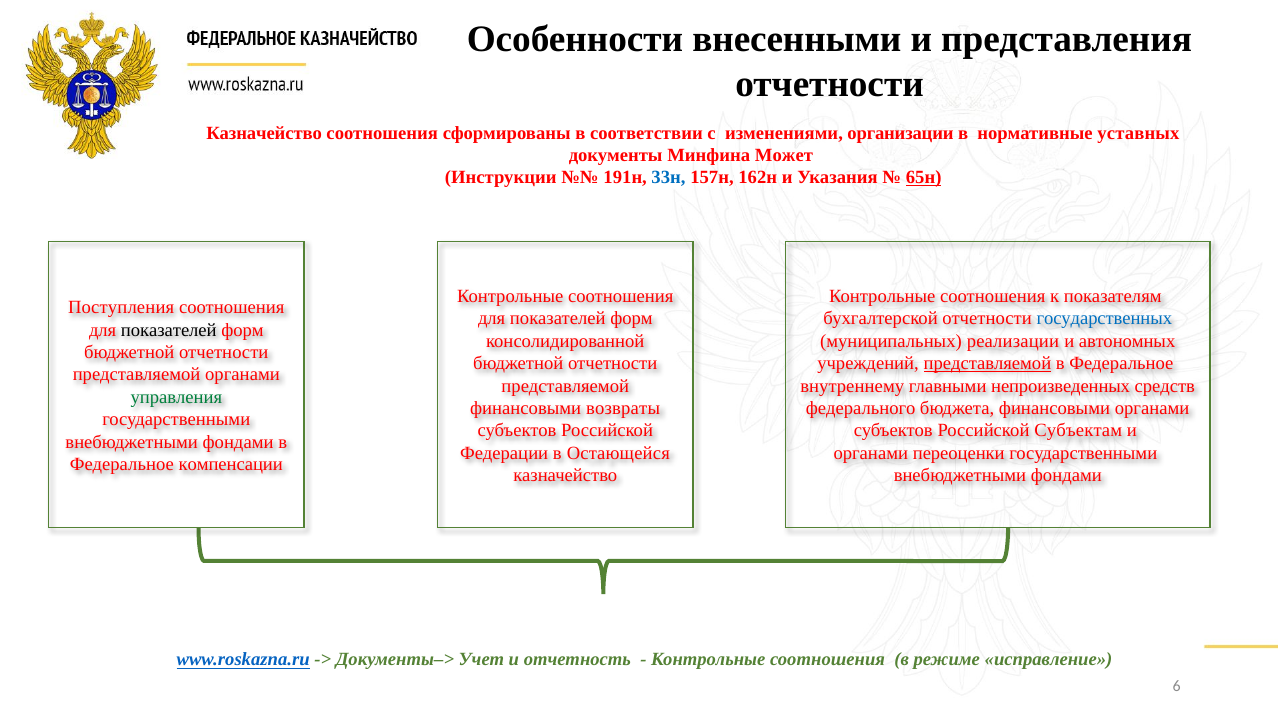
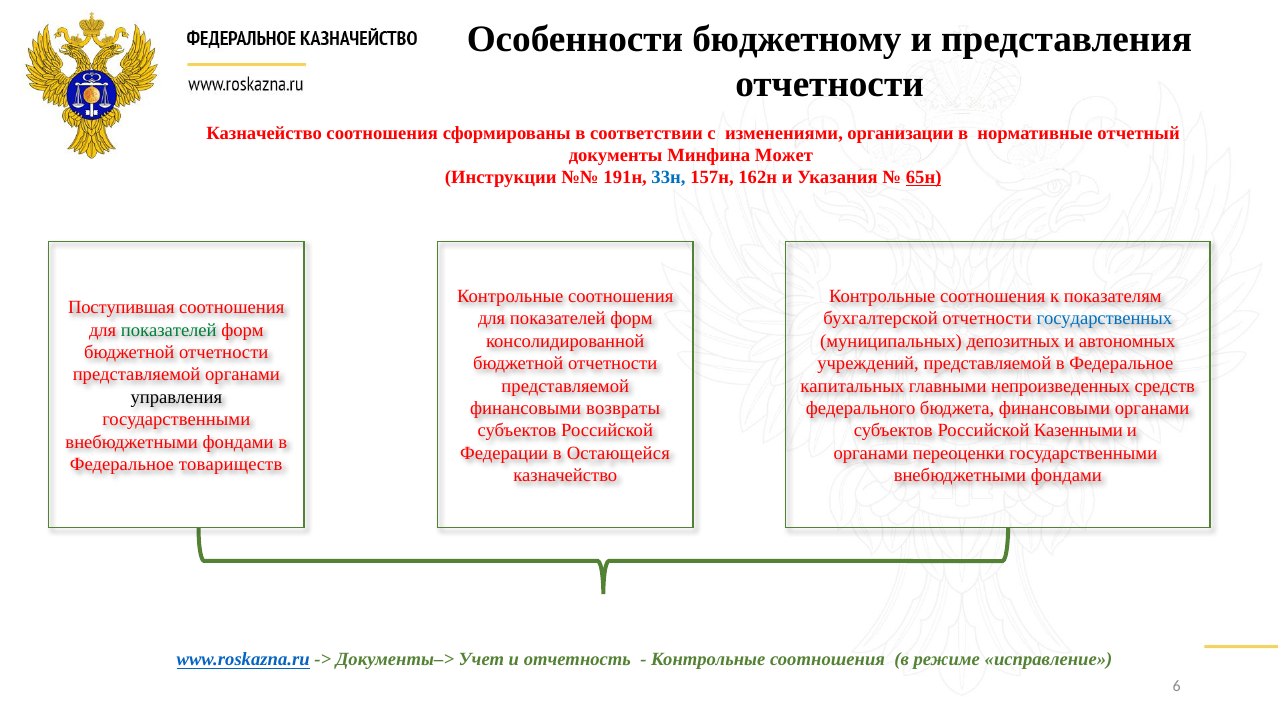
внесенными: внесенными -> бюджетному
уставных: уставных -> отчетный
Поступления: Поступления -> Поступившая
показателей at (169, 330) colour: black -> green
реализации: реализации -> депозитных
представляемой at (987, 363) underline: present -> none
внутреннему: внутреннему -> капитальных
управления colour: green -> black
Субъектам: Субъектам -> Казенными
компенсации: компенсации -> товариществ
